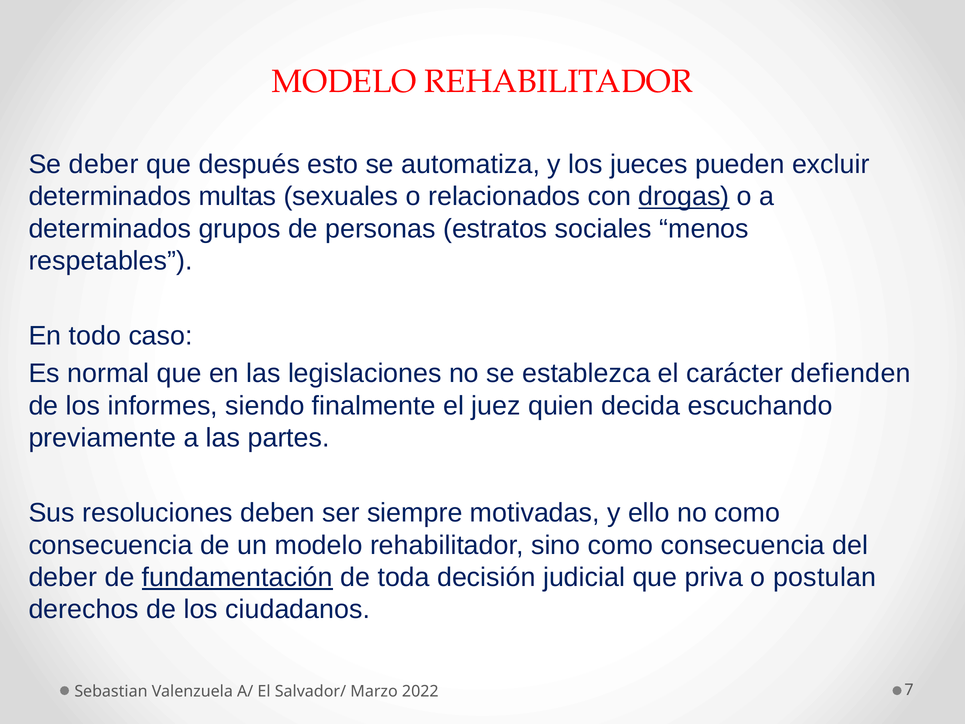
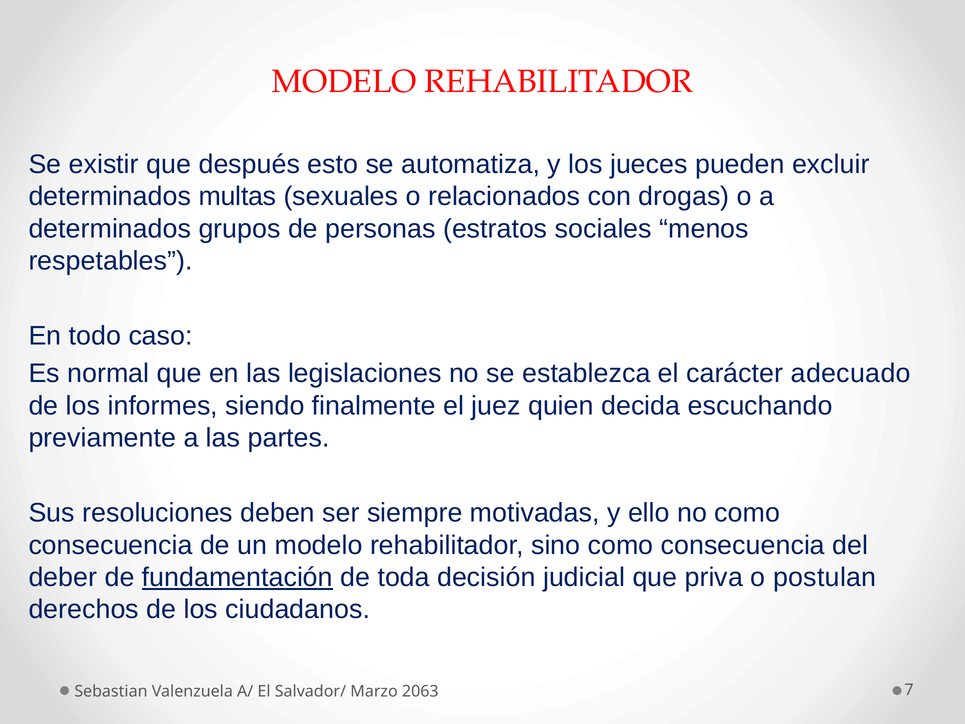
Se deber: deber -> existir
drogas underline: present -> none
defienden: defienden -> adecuado
2022: 2022 -> 2063
